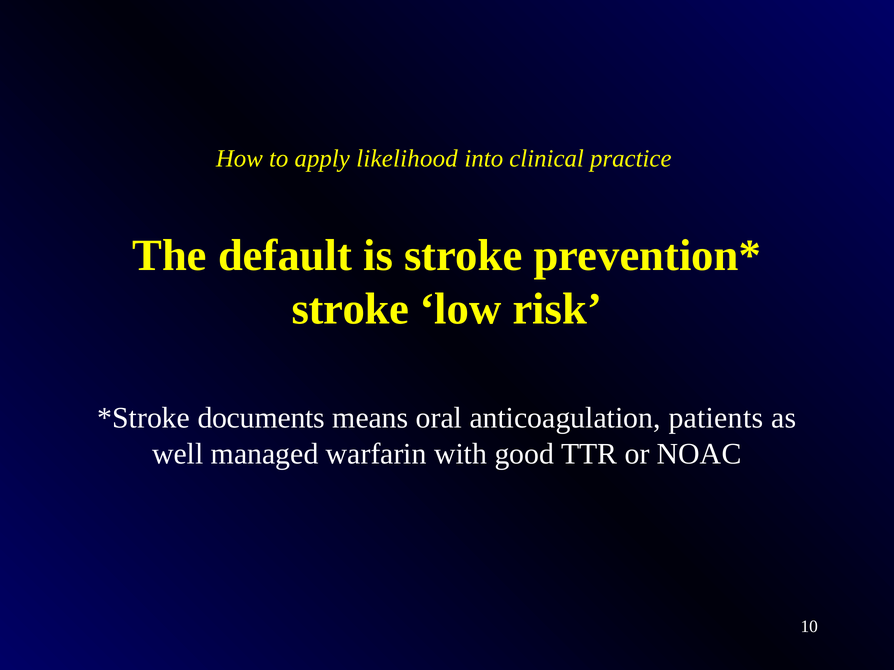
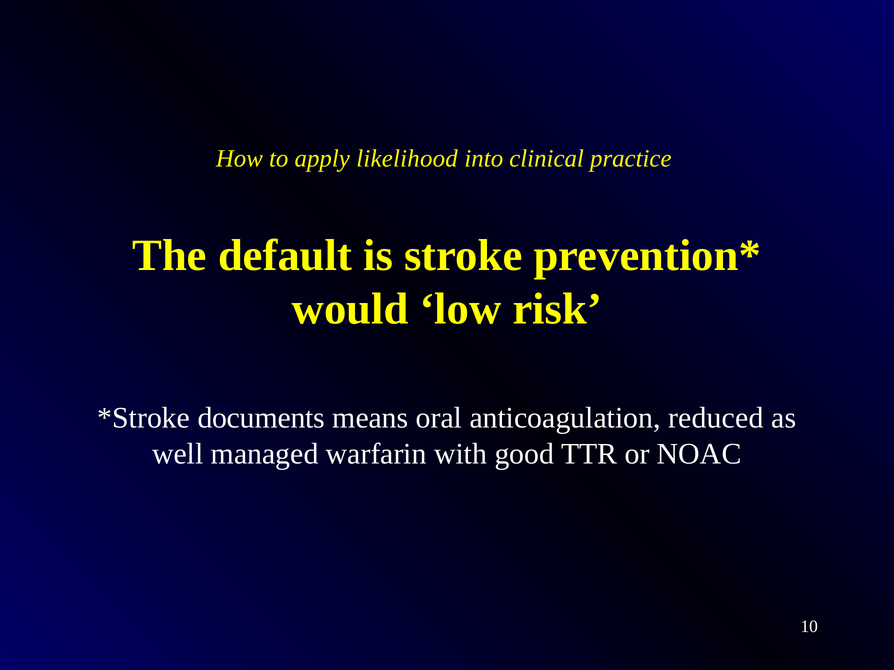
stroke at (350, 309): stroke -> would
patients: patients -> reduced
